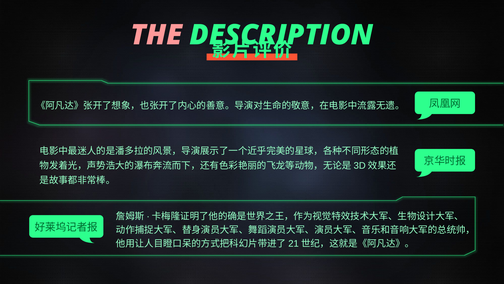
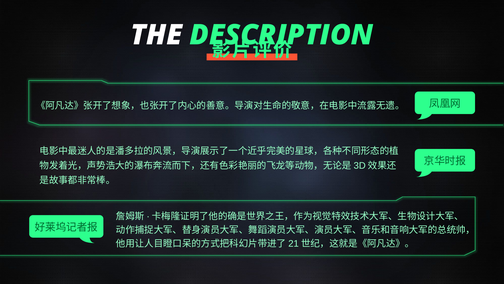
THE colour: pink -> white
